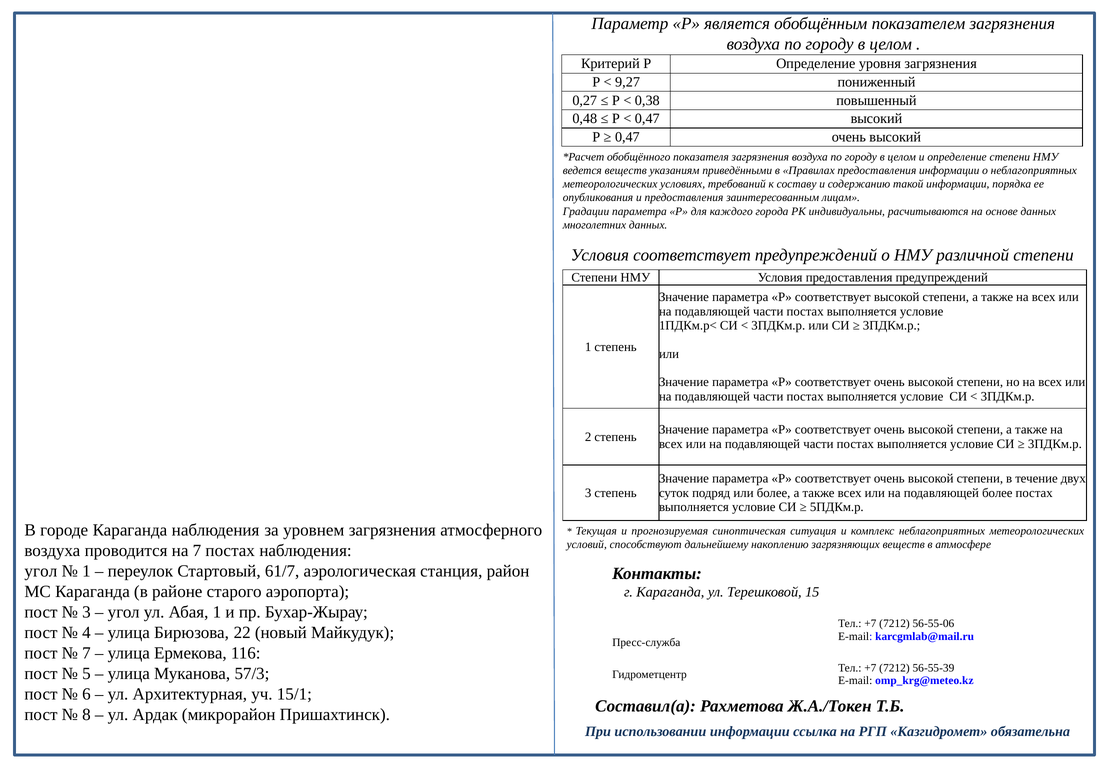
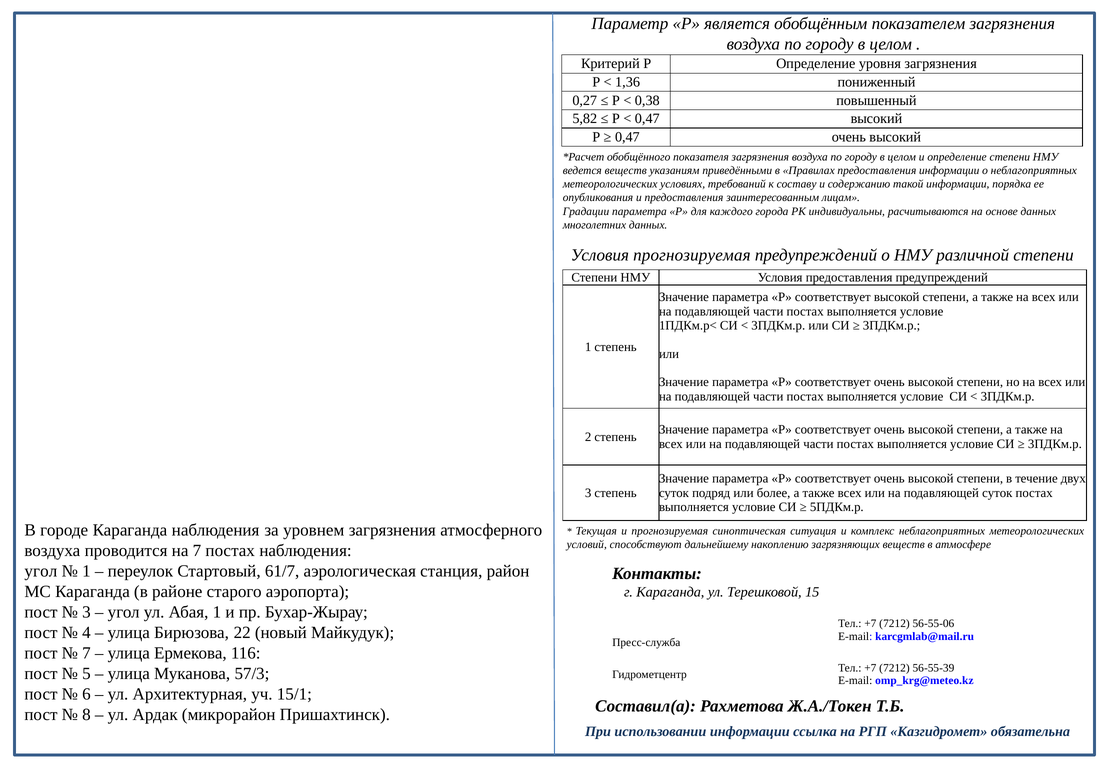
9,27: 9,27 -> 1,36
0,48: 0,48 -> 5,82
Условия соответствует: соответствует -> прогнозируемая
подавляющей более: более -> суток
